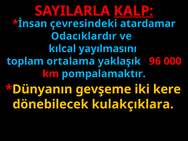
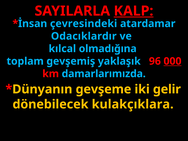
yayılmasını: yayılmasını -> olmadığına
ortalama: ortalama -> gevşemiş
000 underline: none -> present
pompalamaktır: pompalamaktır -> damarlarımızda
kere: kere -> gelir
